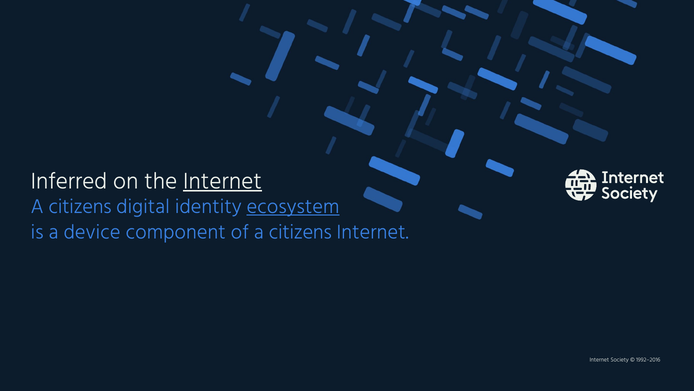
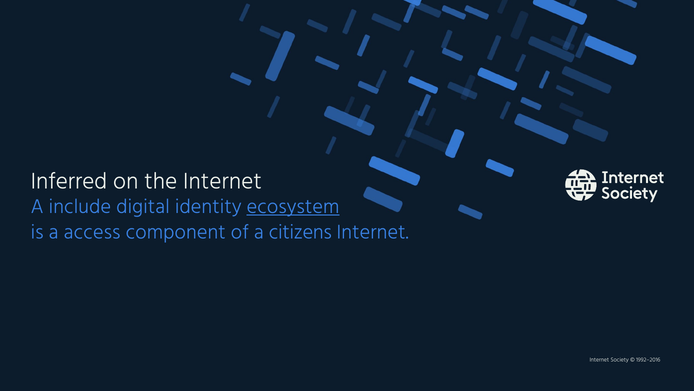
Internet at (222, 181) underline: present -> none
citizens at (80, 206): citizens -> include
device: device -> access
